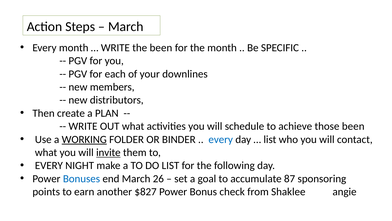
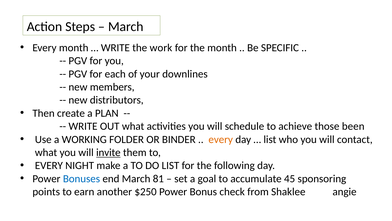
the been: been -> work
WORKING underline: present -> none
every at (221, 139) colour: blue -> orange
26: 26 -> 81
87: 87 -> 45
$827: $827 -> $250
